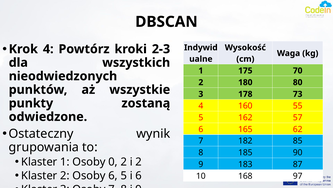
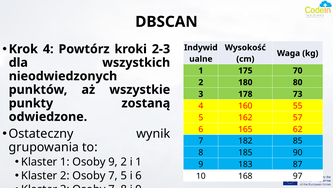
Osoby 0: 0 -> 9
i 2: 2 -> 1
2 Osoby 6: 6 -> 7
